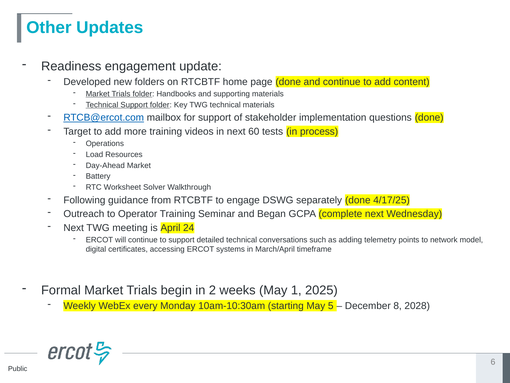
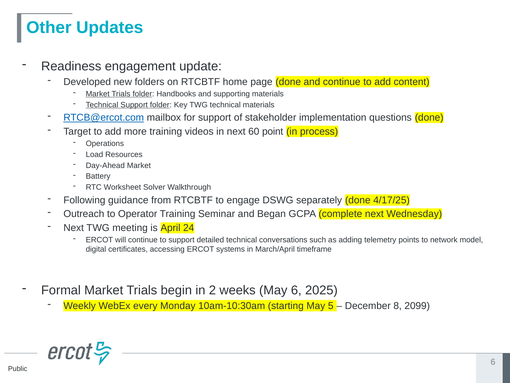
tests: tests -> point
May 1: 1 -> 6
2028: 2028 -> 2099
